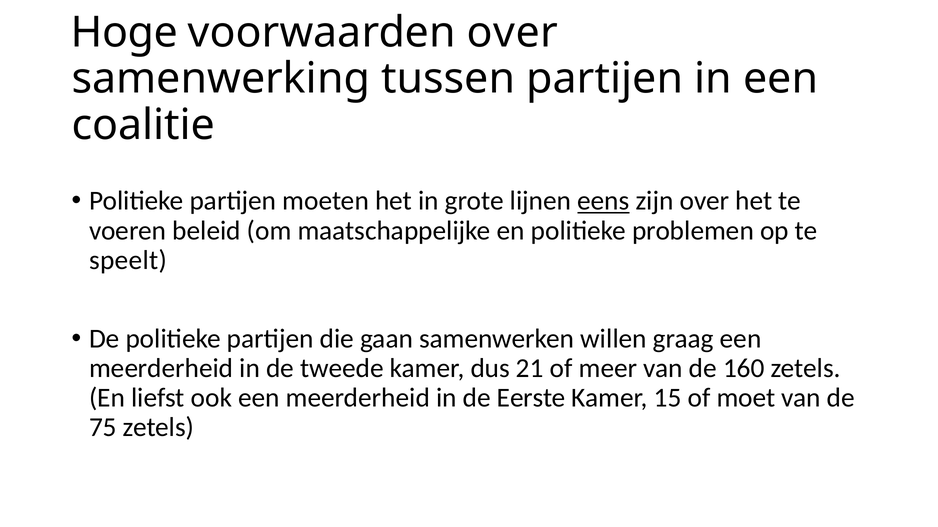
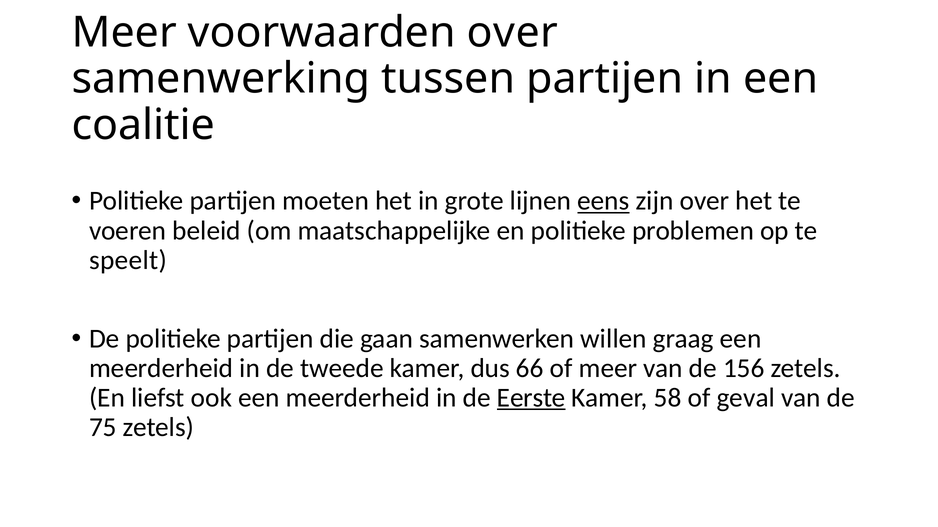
Hoge at (124, 32): Hoge -> Meer
21: 21 -> 66
160: 160 -> 156
Eerste underline: none -> present
15: 15 -> 58
moet: moet -> geval
